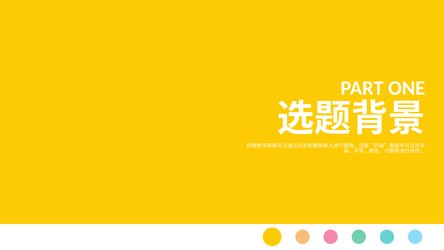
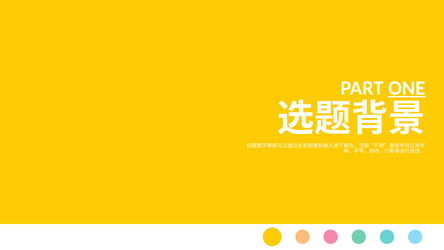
ONE underline: none -> present
